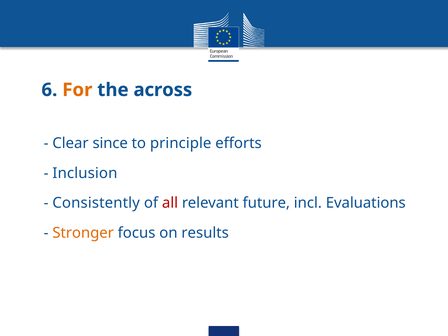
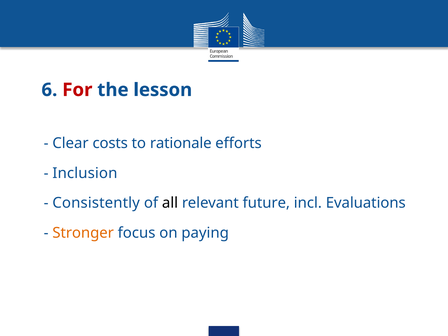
For colour: orange -> red
across: across -> lesson
since: since -> costs
principle: principle -> rationale
all colour: red -> black
results: results -> paying
